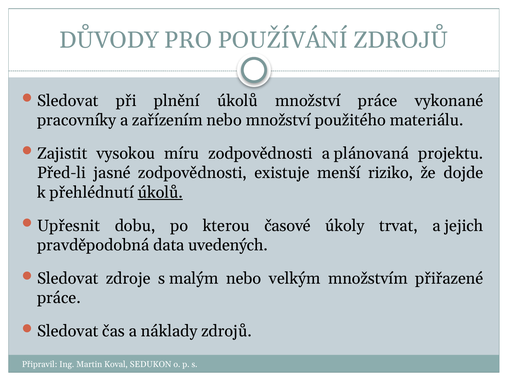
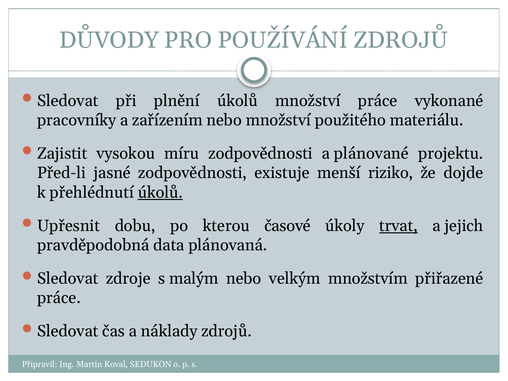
plánovaná: plánovaná -> plánované
trvat underline: none -> present
uvedených: uvedených -> plánovaná
